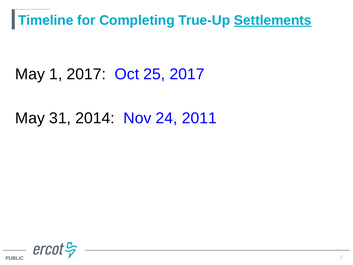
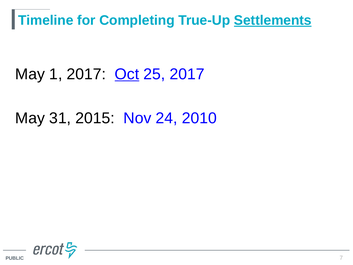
Oct underline: none -> present
2014: 2014 -> 2015
2011: 2011 -> 2010
